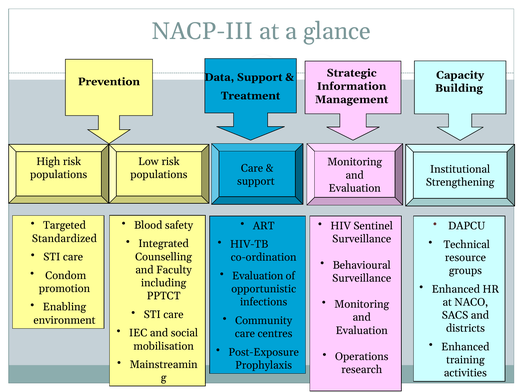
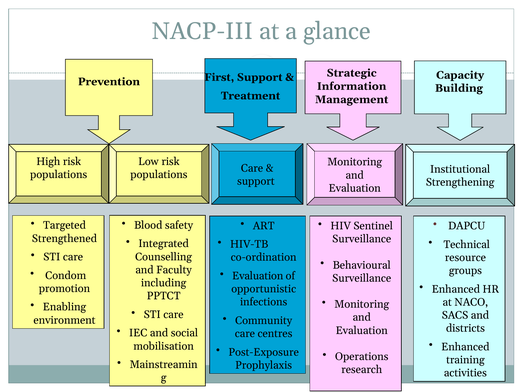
Data: Data -> First
Standardized: Standardized -> Strengthened
